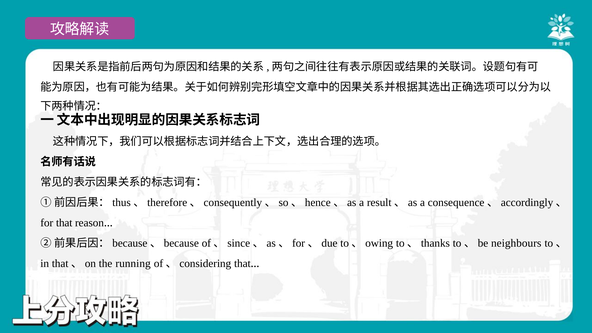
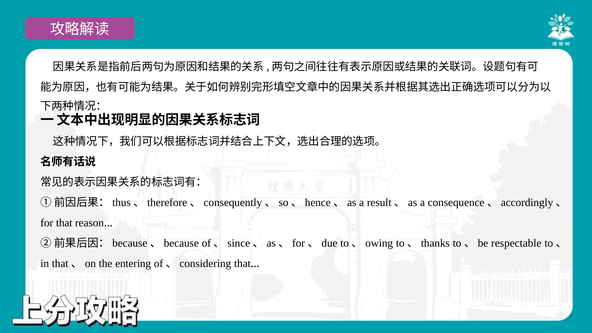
neighbours: neighbours -> respectable
running: running -> entering
